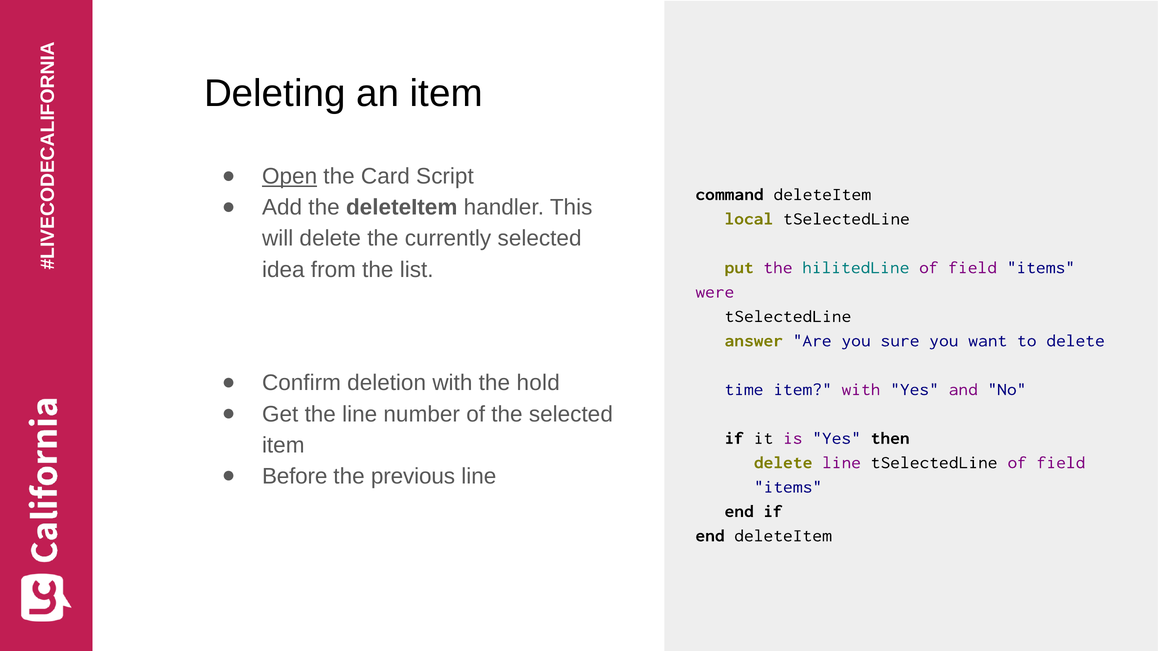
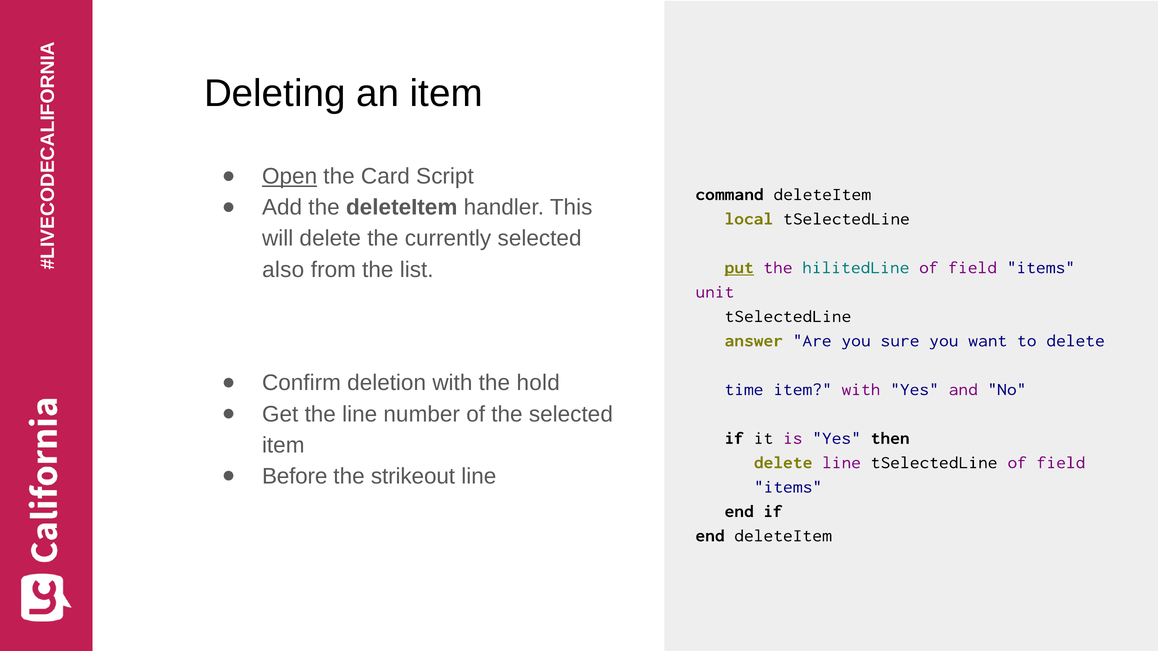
idea: idea -> also
put underline: none -> present
were: were -> unit
previous: previous -> strikeout
